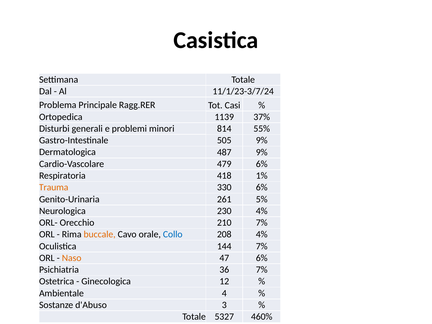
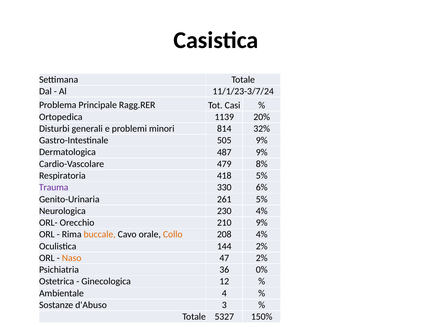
37%: 37% -> 20%
55%: 55% -> 32%
479 6%: 6% -> 8%
418 1%: 1% -> 5%
Trauma colour: orange -> purple
210 7%: 7% -> 9%
Collo colour: blue -> orange
144 7%: 7% -> 2%
47 6%: 6% -> 2%
36 7%: 7% -> 0%
460%: 460% -> 150%
